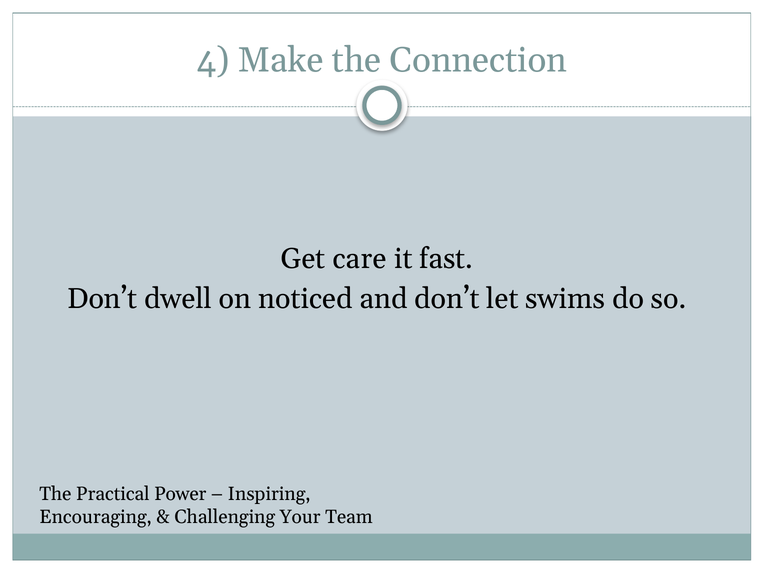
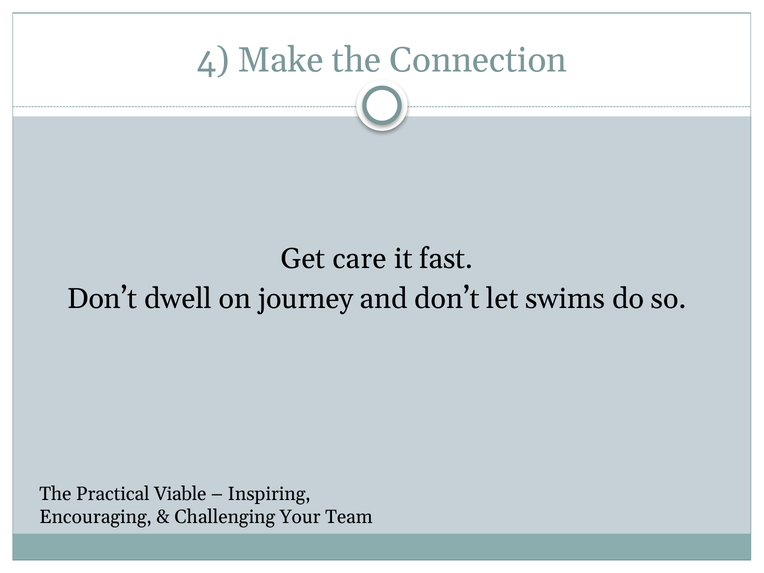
noticed: noticed -> journey
Power: Power -> Viable
